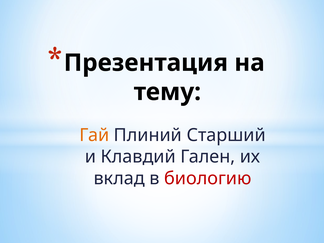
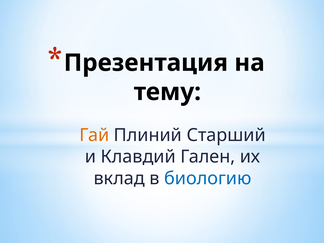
биологию colour: red -> blue
